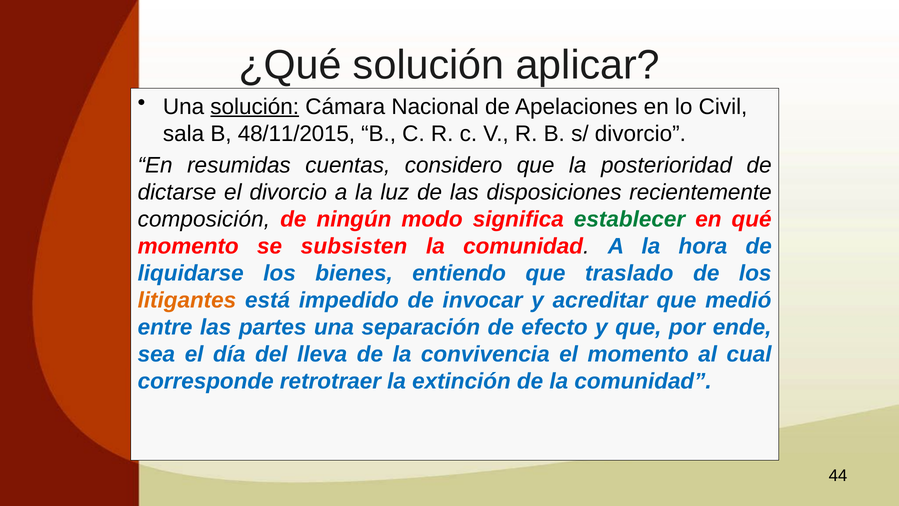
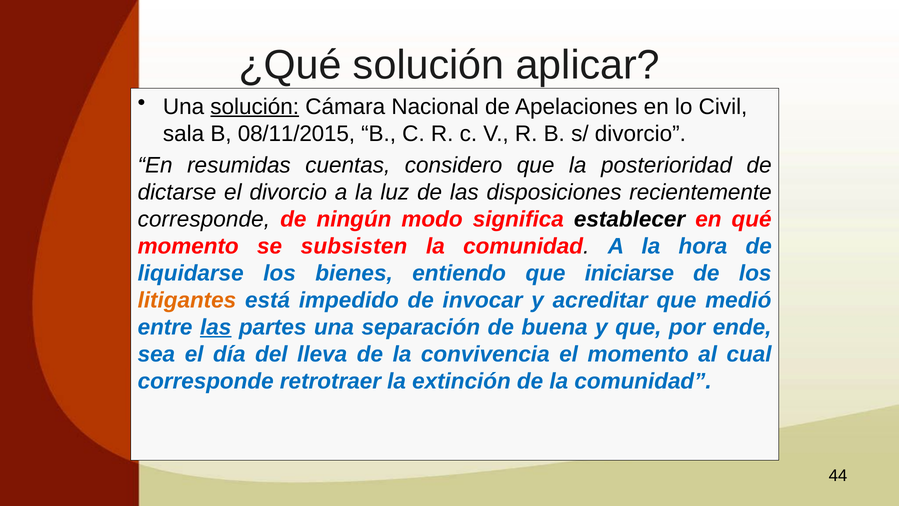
48/11/2015: 48/11/2015 -> 08/11/2015
composición at (204, 219): composición -> corresponde
establecer colour: green -> black
traslado: traslado -> iniciarse
las at (216, 327) underline: none -> present
efecto: efecto -> buena
